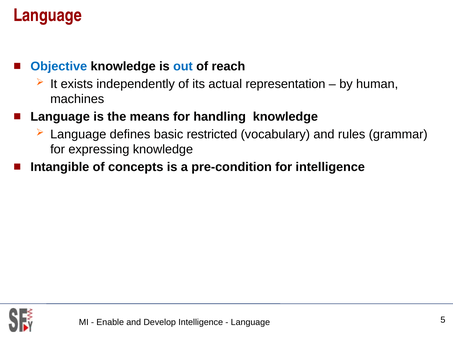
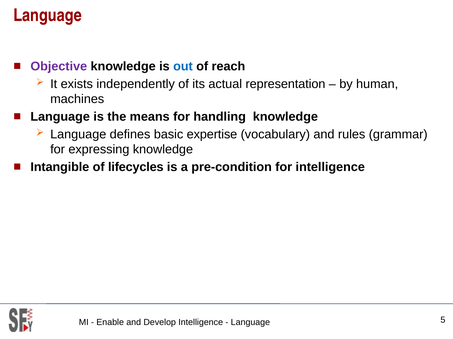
Objective colour: blue -> purple
restricted: restricted -> expertise
concepts: concepts -> lifecycles
